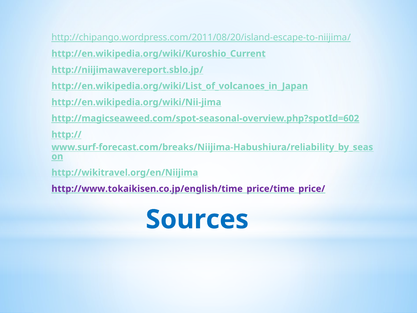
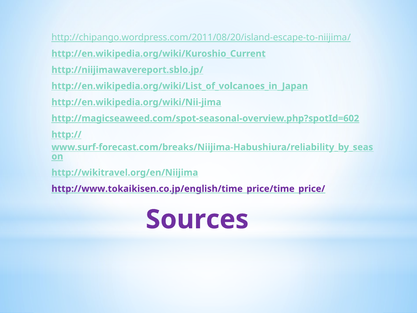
Sources colour: blue -> purple
